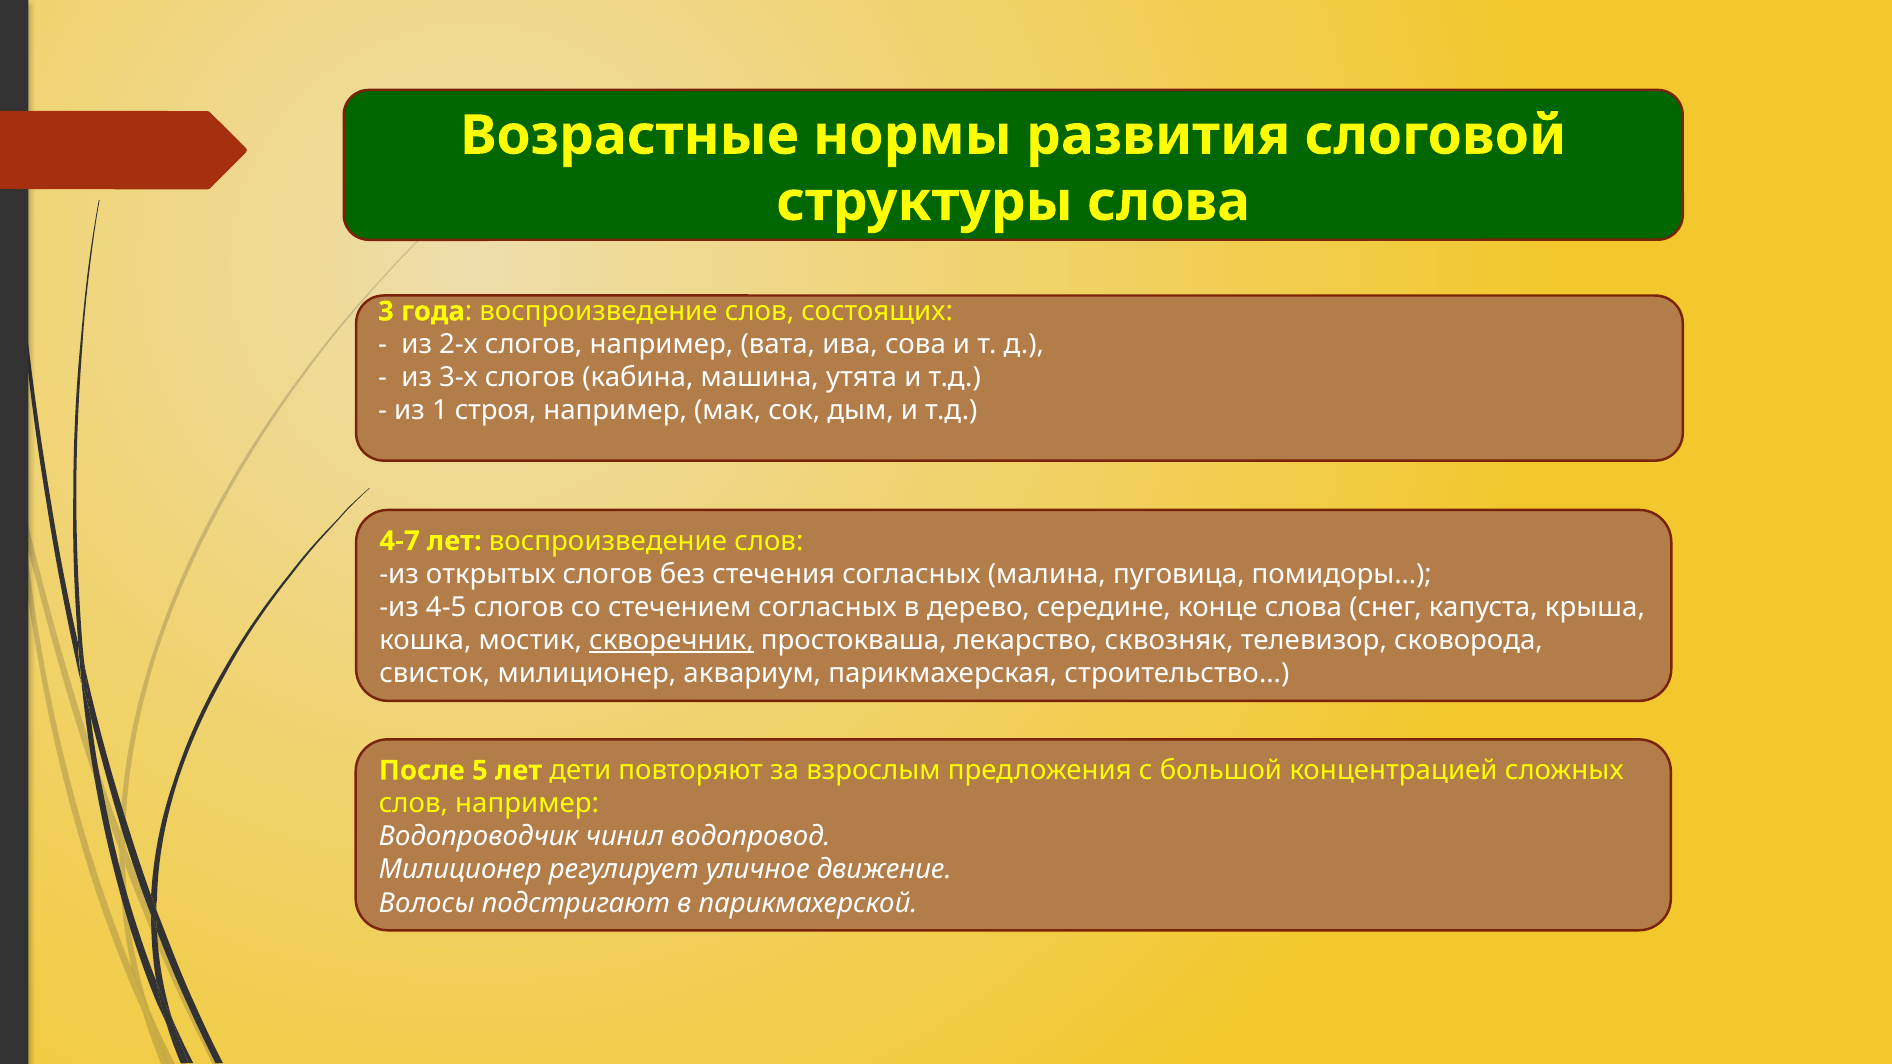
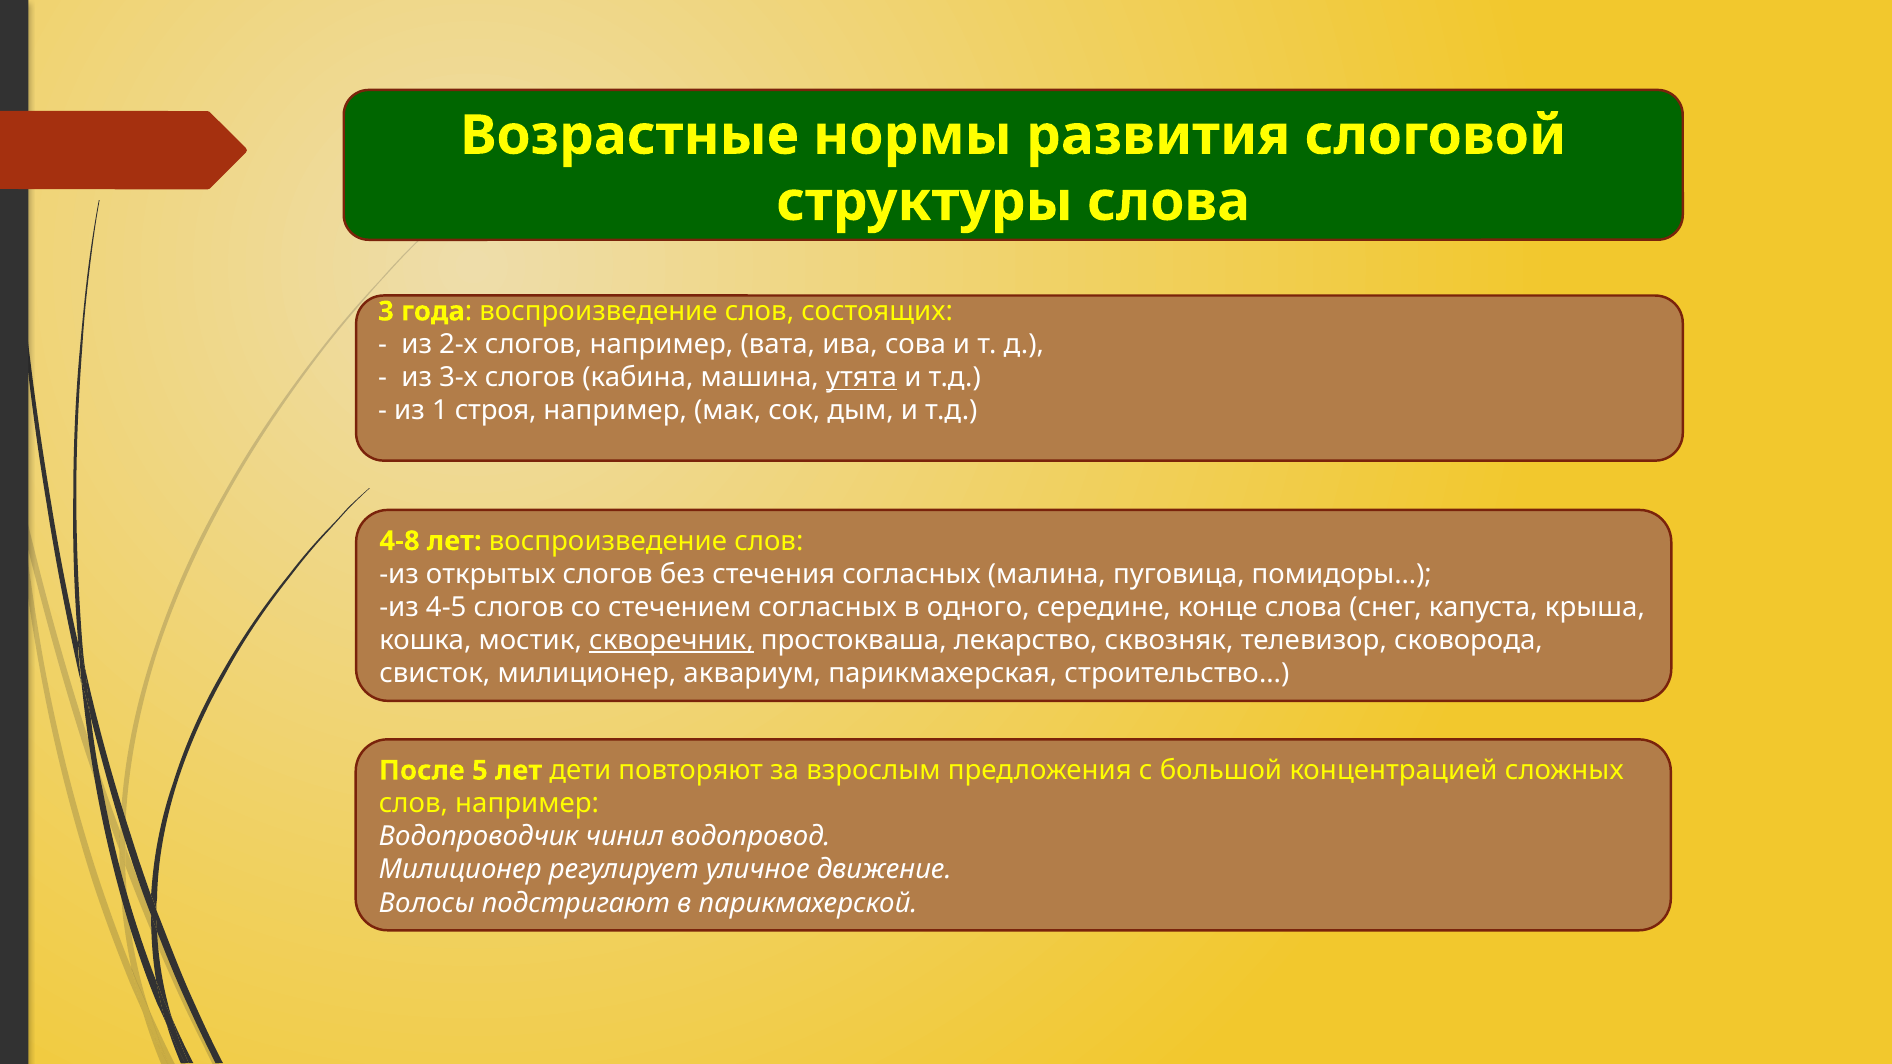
утята underline: none -> present
4-7: 4-7 -> 4-8
дерево: дерево -> одного
